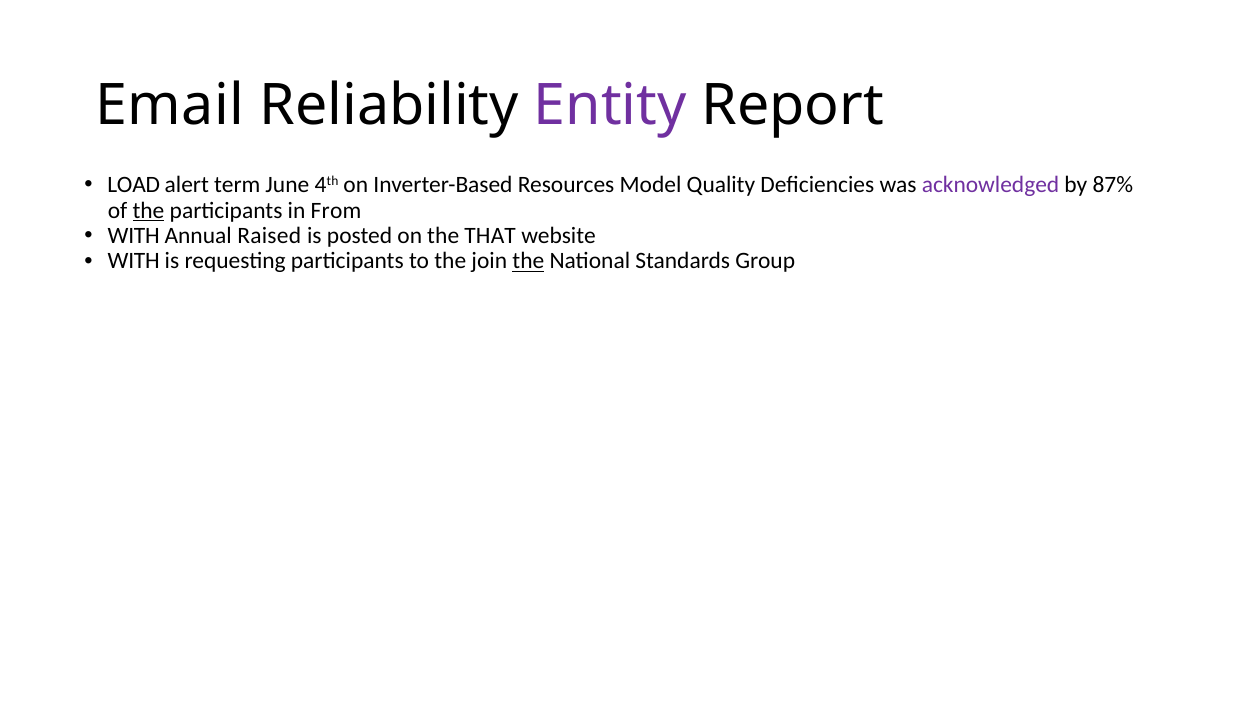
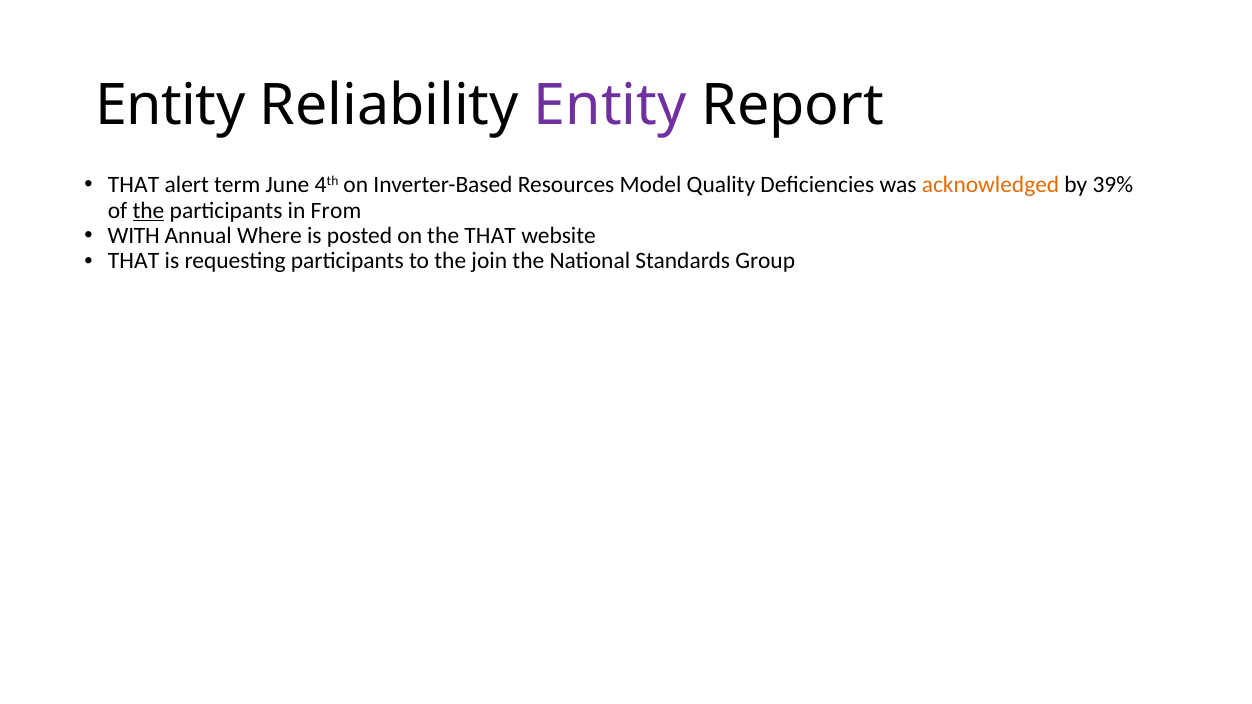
Email at (170, 105): Email -> Entity
LOAD at (134, 185): LOAD -> THAT
acknowledged colour: purple -> orange
87%: 87% -> 39%
Raised: Raised -> Where
WITH at (134, 261): WITH -> THAT
the at (528, 261) underline: present -> none
